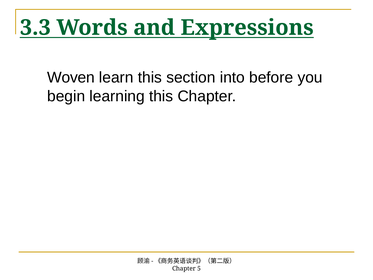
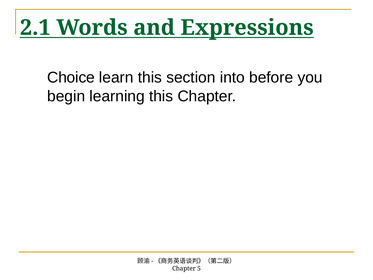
3.3: 3.3 -> 2.1
Woven: Woven -> Choice
